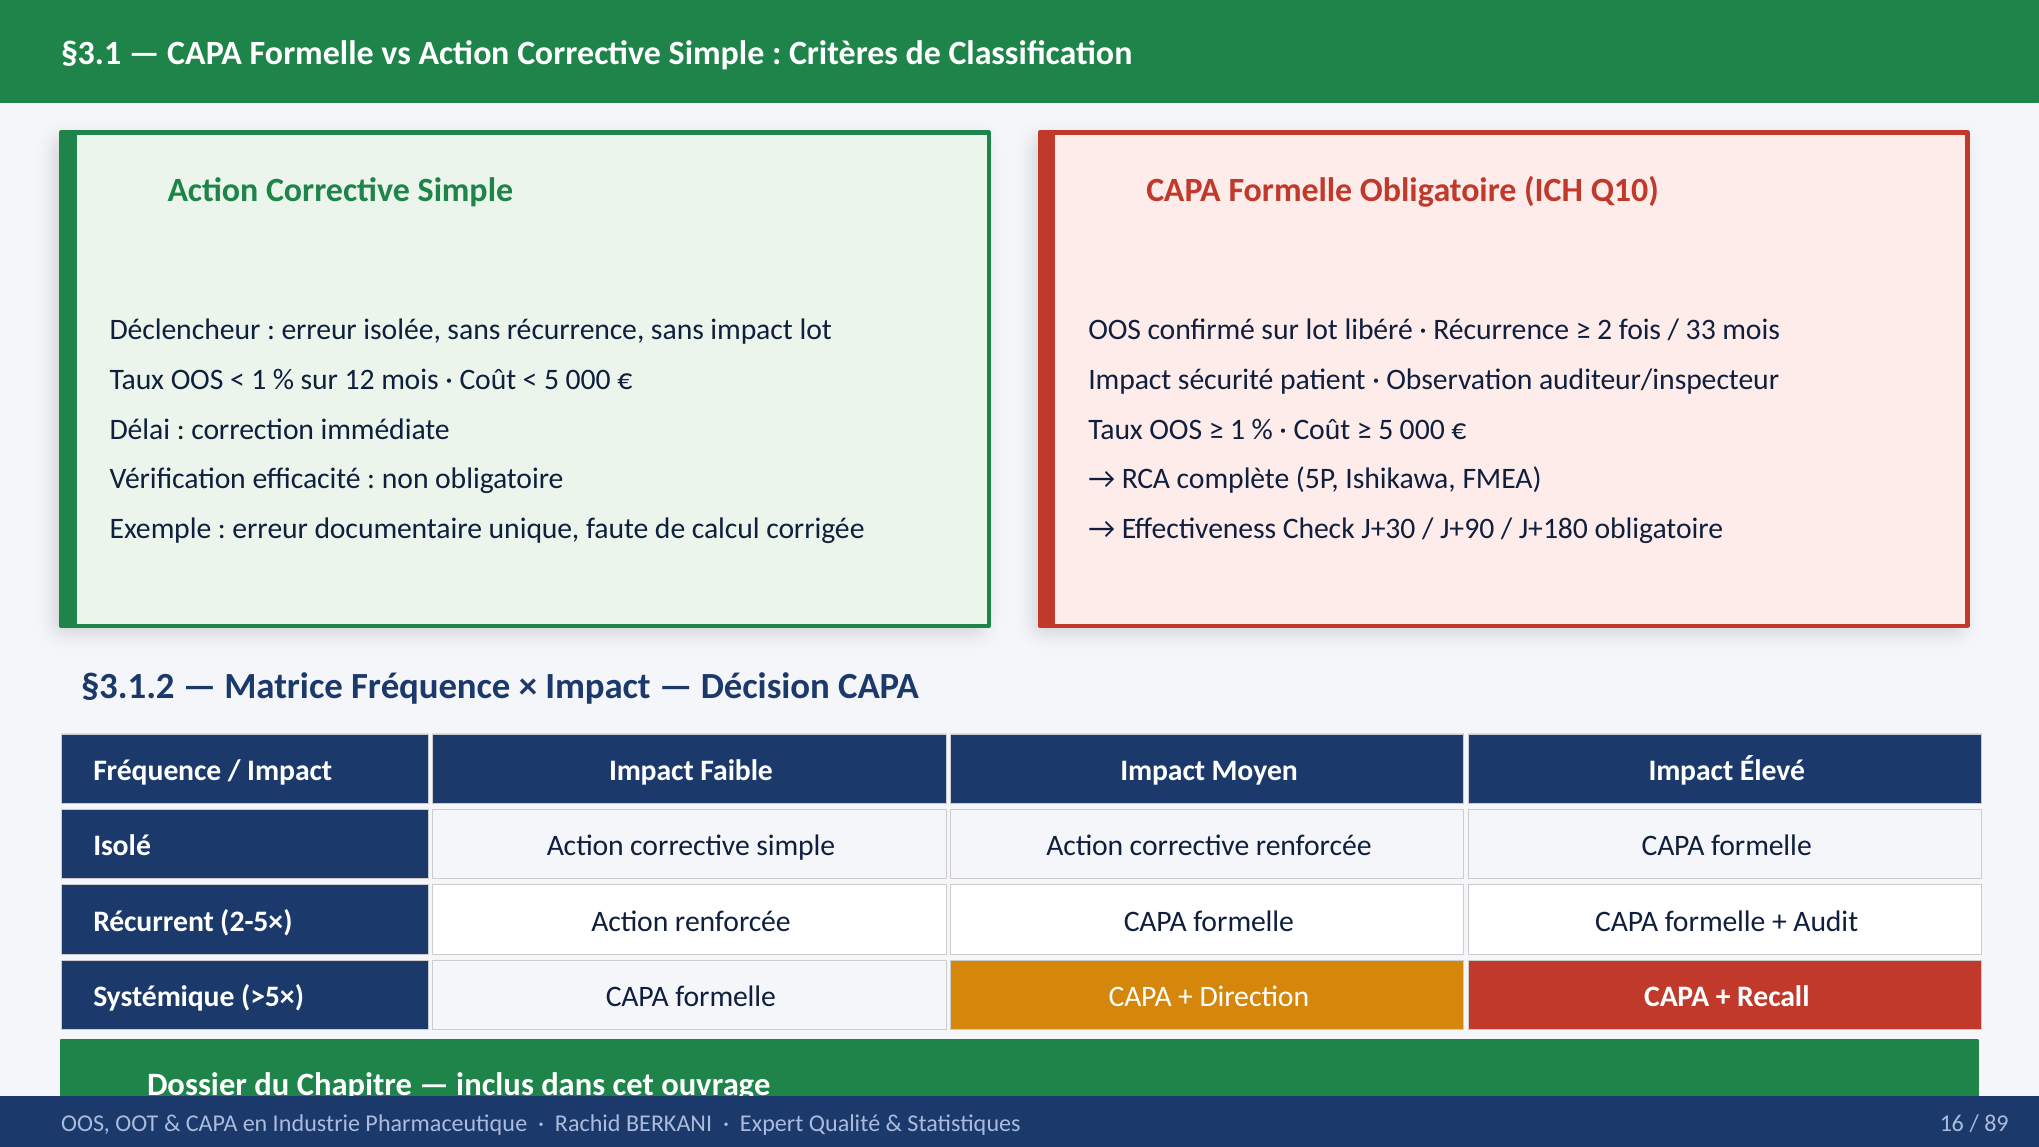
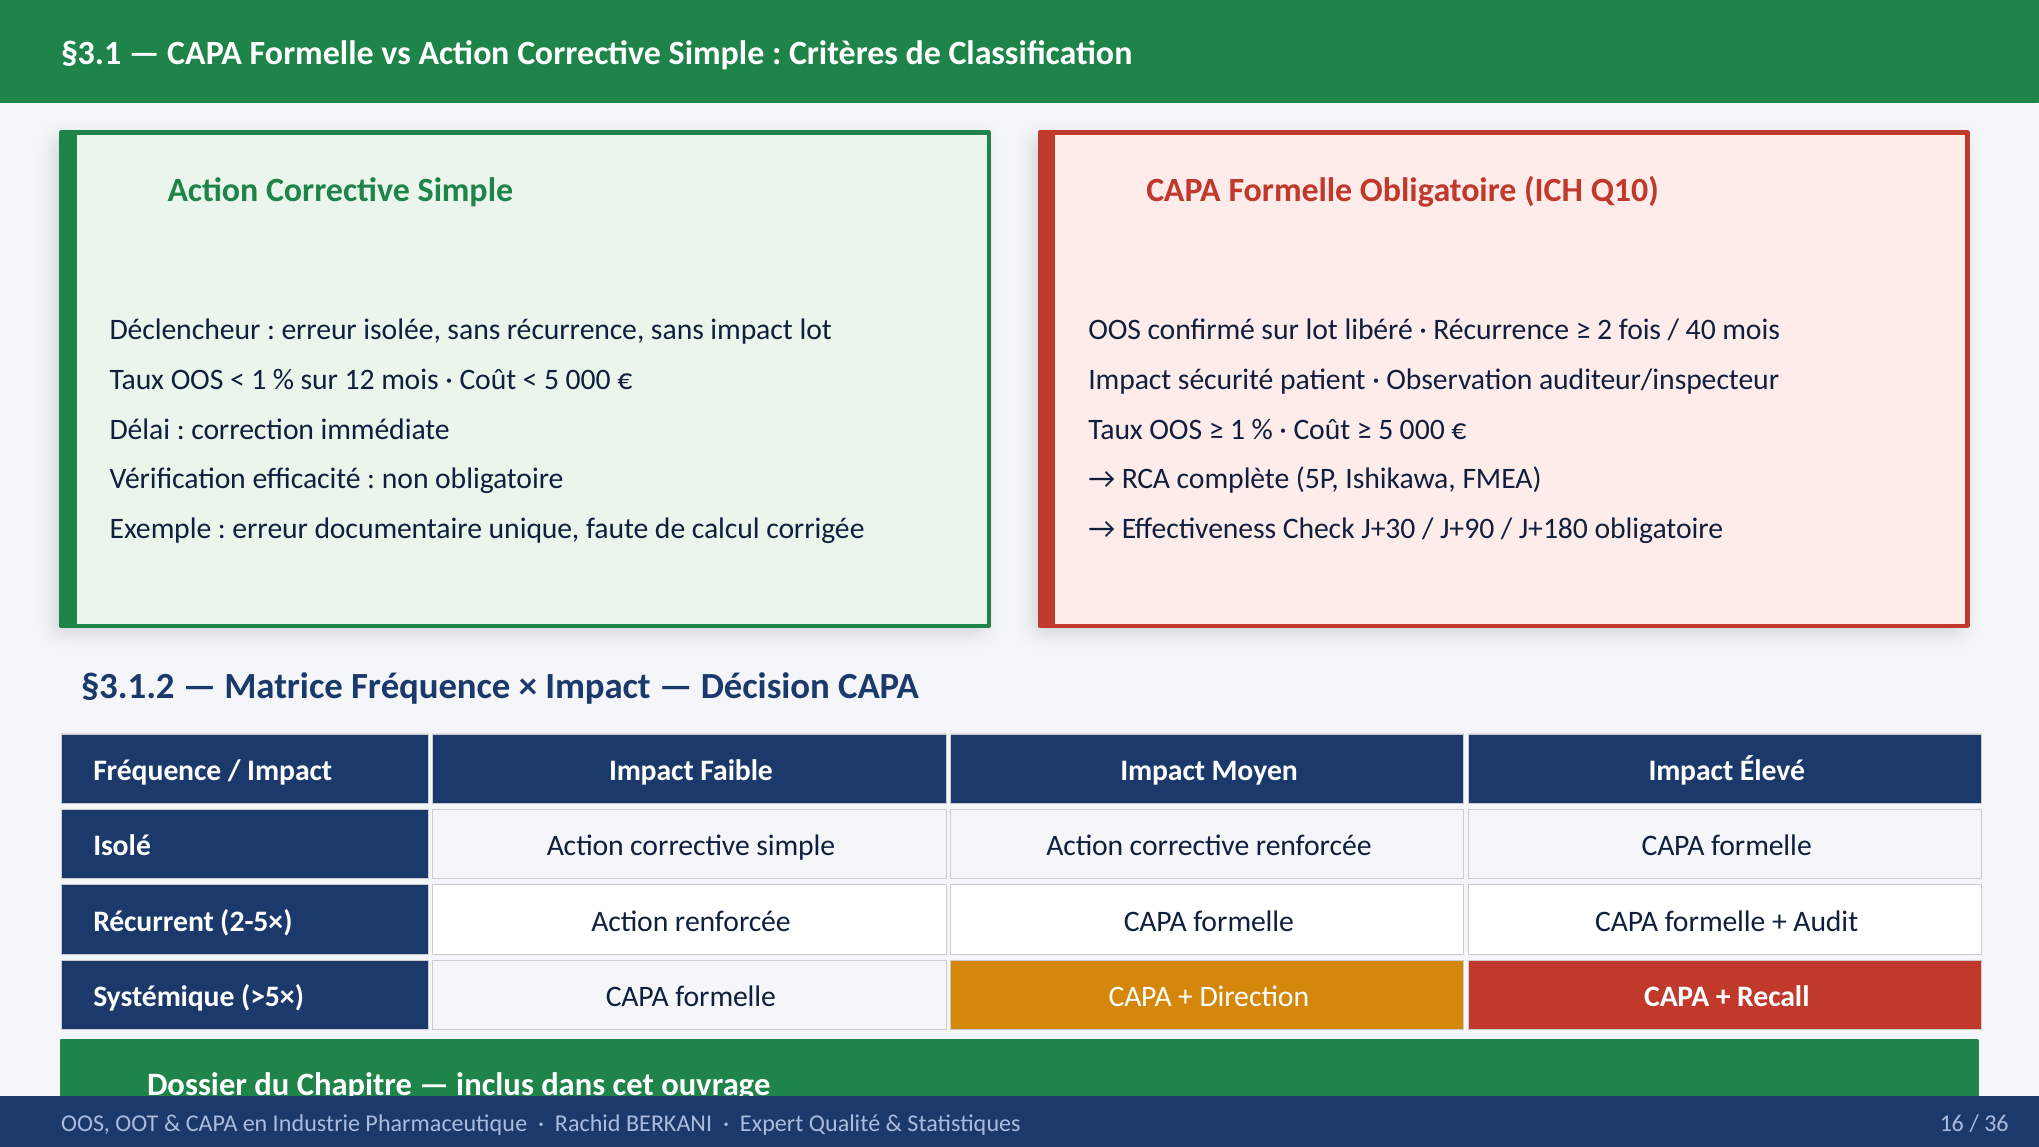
33: 33 -> 40
89: 89 -> 36
